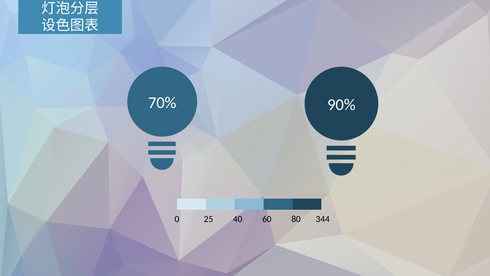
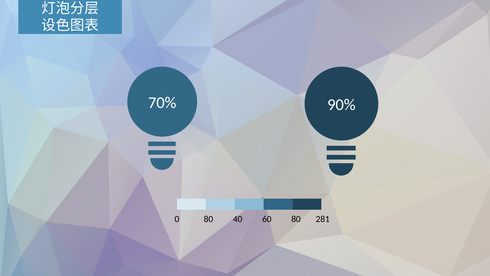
0 25: 25 -> 80
344: 344 -> 281
